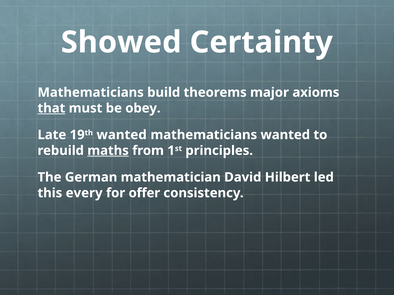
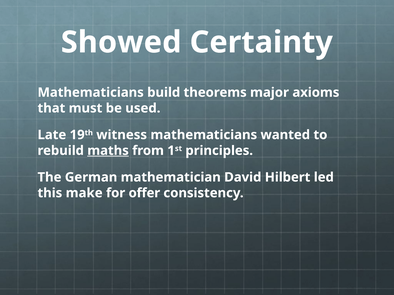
that underline: present -> none
obey: obey -> used
wanted at (122, 135): wanted -> witness
every: every -> make
